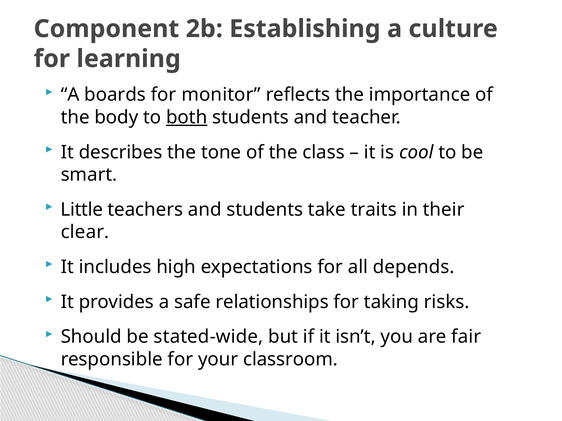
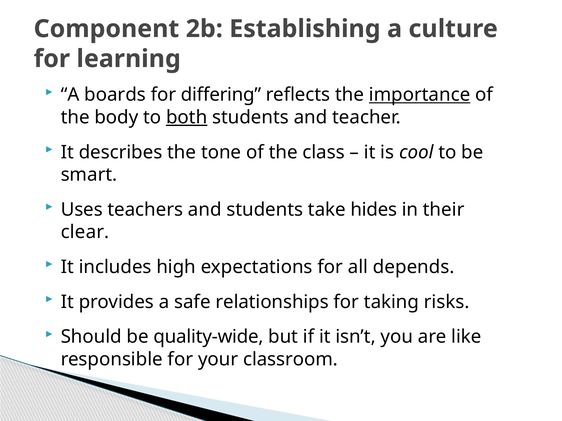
monitor: monitor -> differing
importance underline: none -> present
Little: Little -> Uses
traits: traits -> hides
stated-wide: stated-wide -> quality-wide
fair: fair -> like
